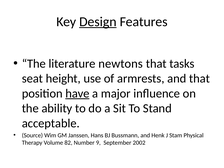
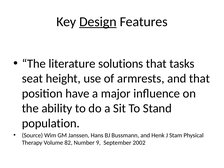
newtons: newtons -> solutions
have underline: present -> none
acceptable: acceptable -> population
